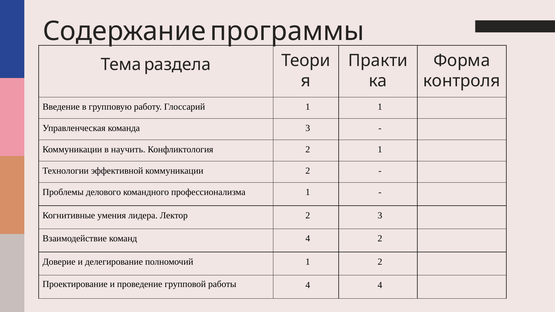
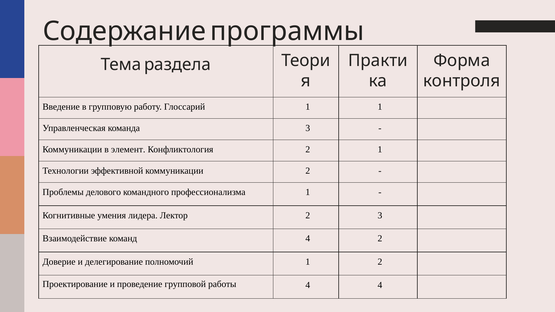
научить: научить -> элемент
